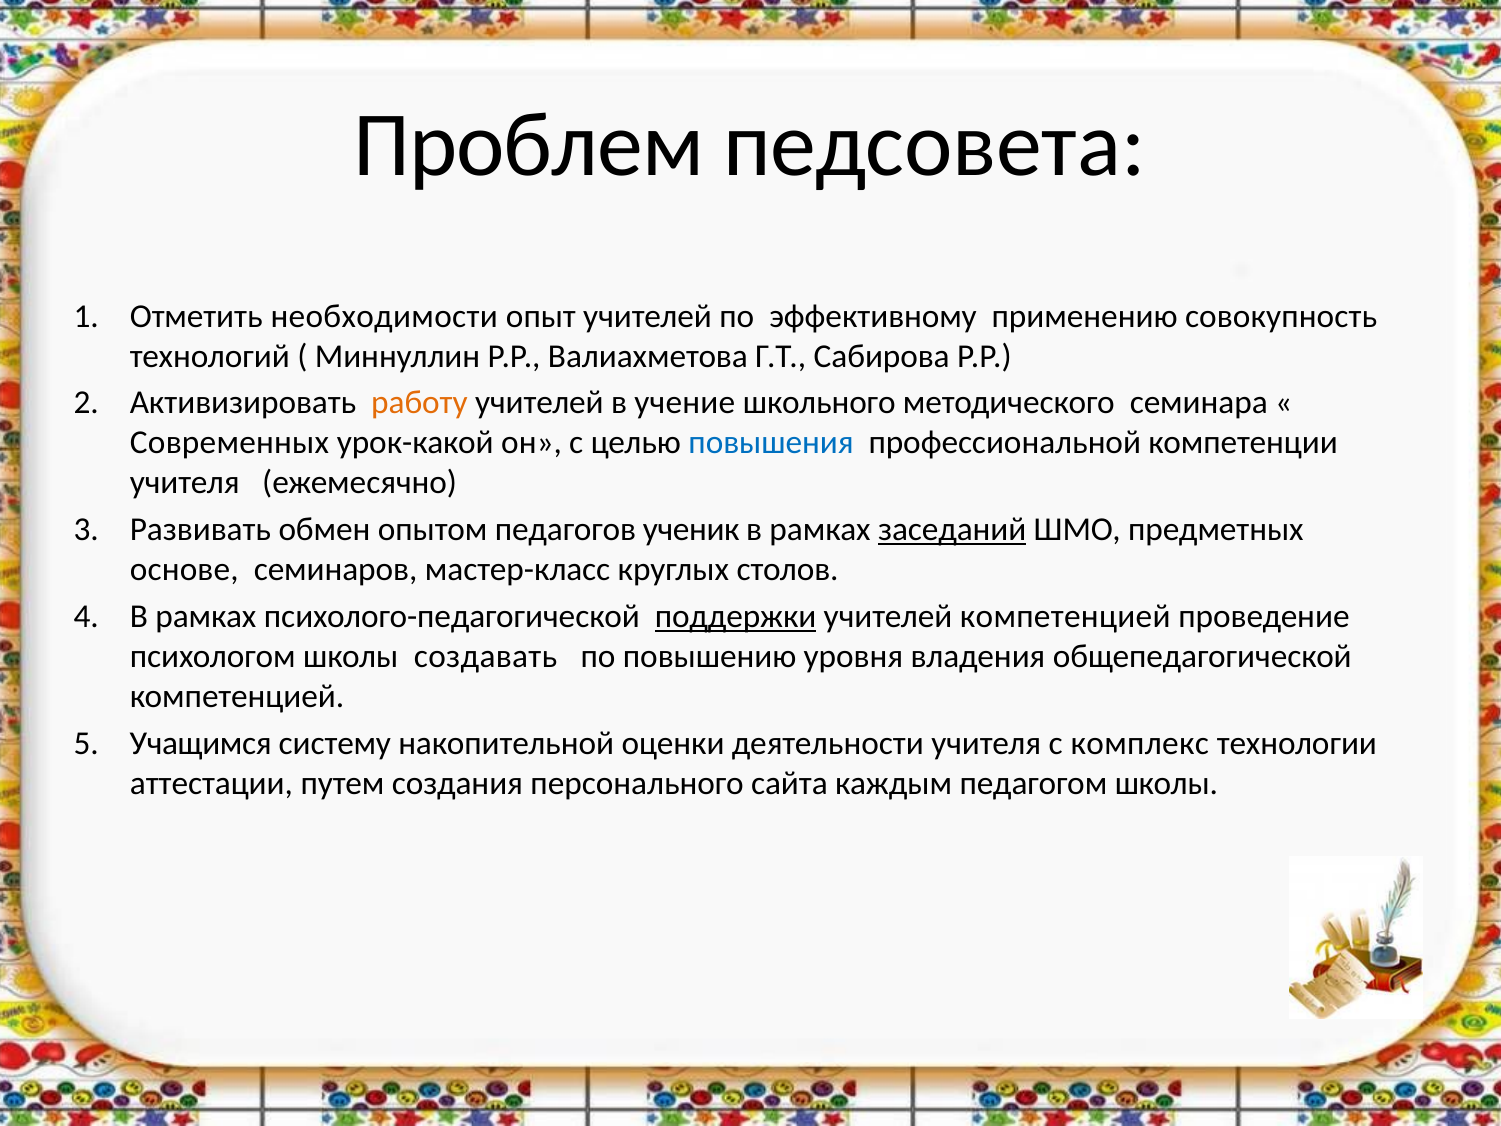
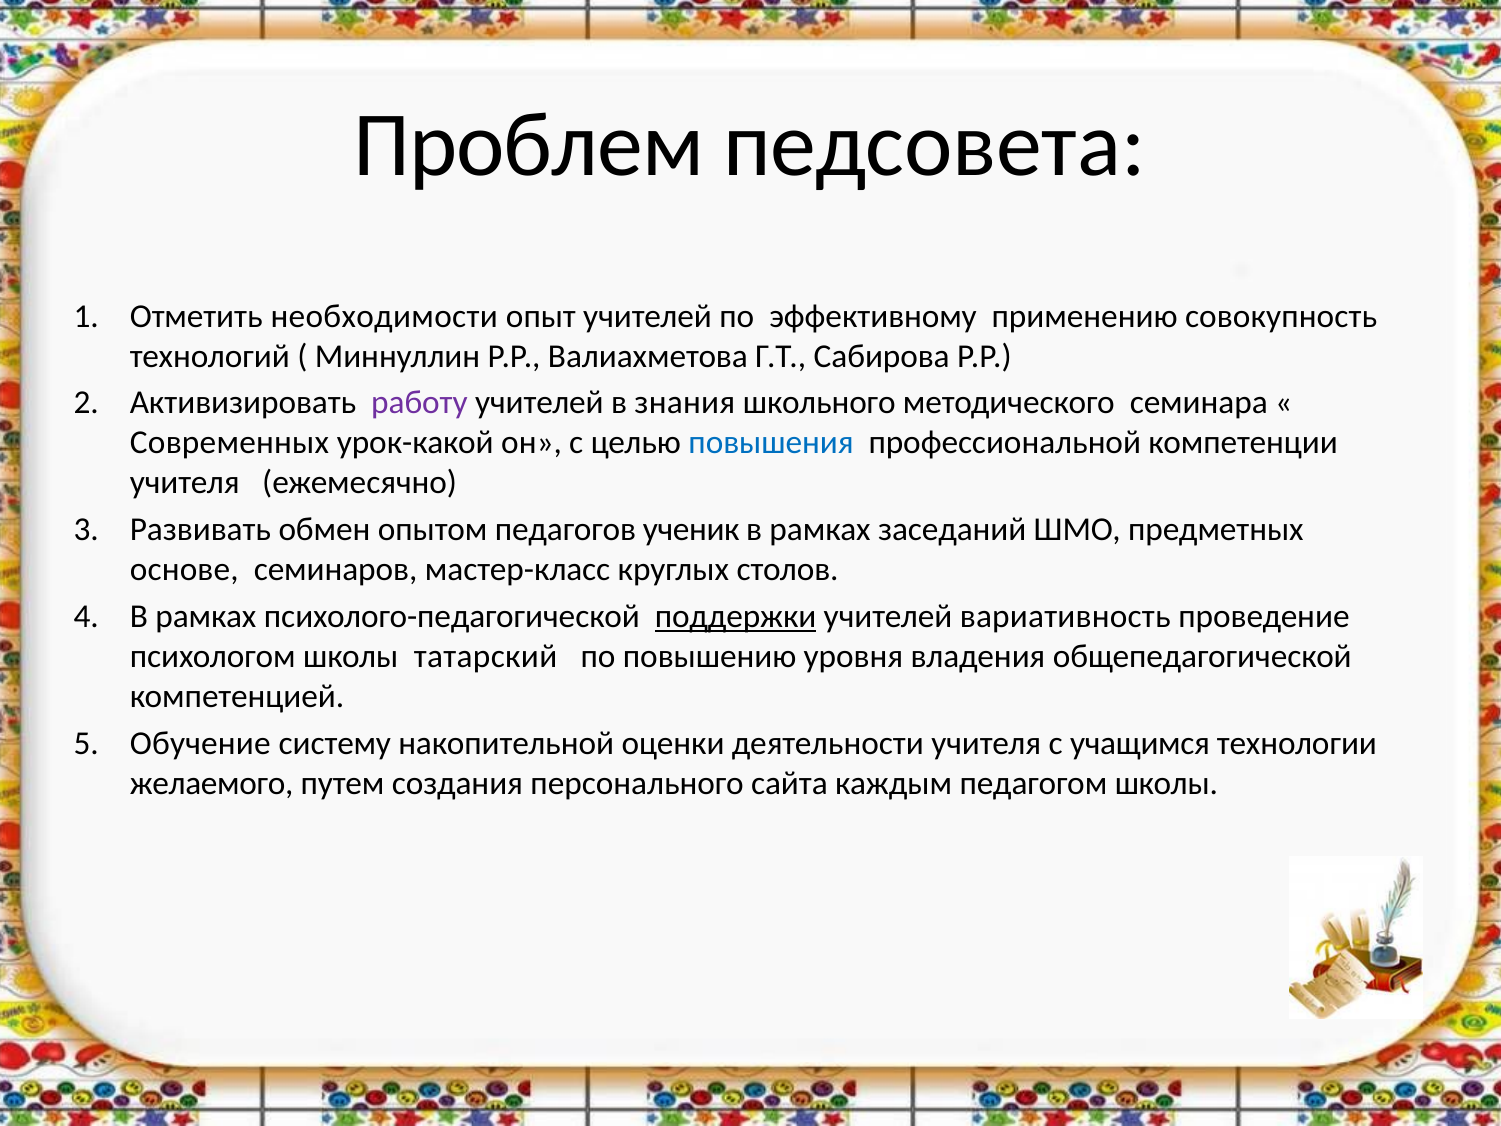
работу colour: orange -> purple
учение: учение -> знания
заседаний underline: present -> none
учителей компетенцией: компетенцией -> вариативность
создавать: создавать -> татарский
Учащимся: Учащимся -> Обучение
комплекс: комплекс -> учащимся
аттестации: аттестации -> желаемого
